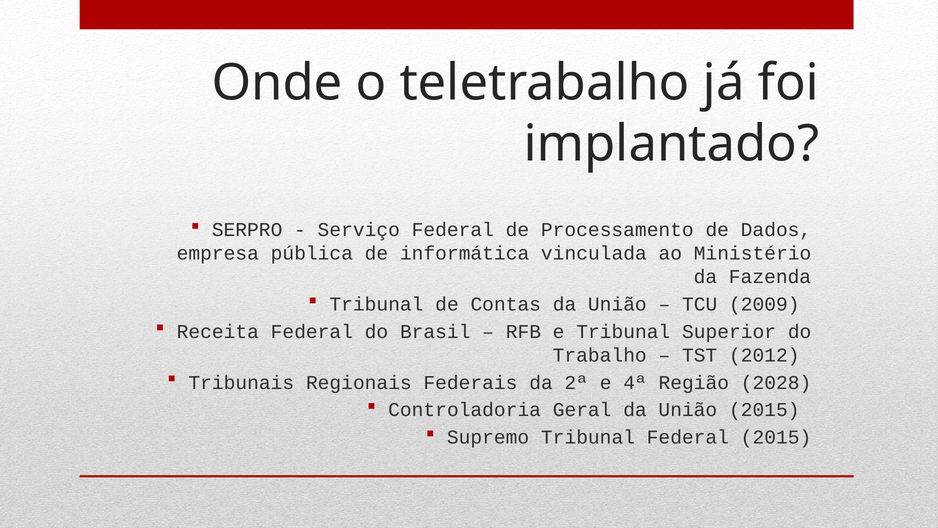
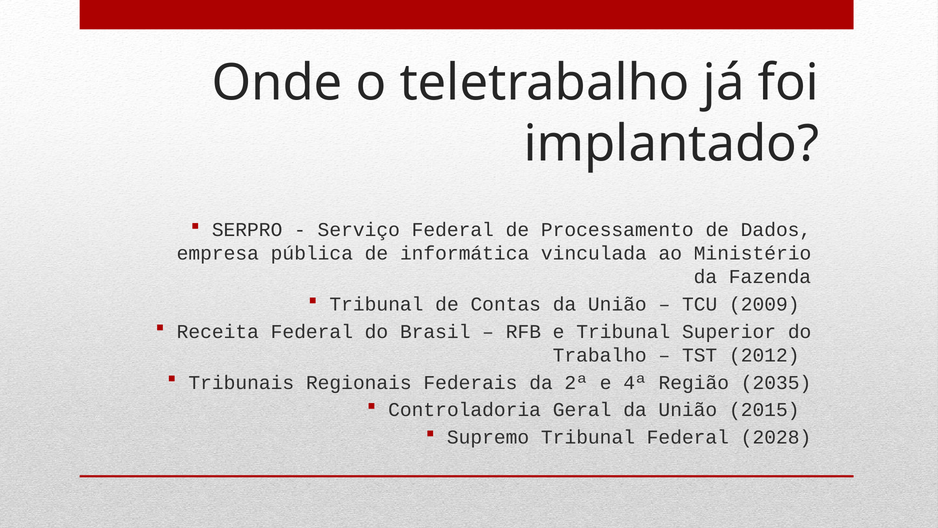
2028: 2028 -> 2035
Federal 2015: 2015 -> 2028
